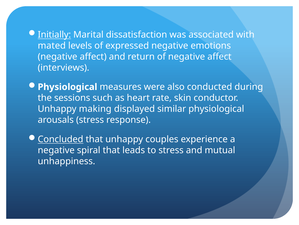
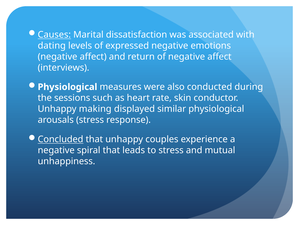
Initially: Initially -> Causes
mated: mated -> dating
